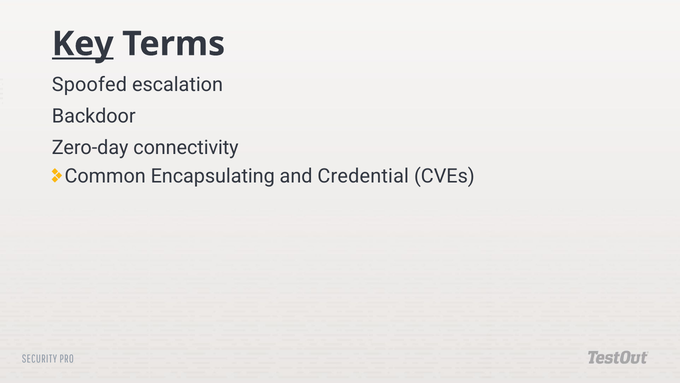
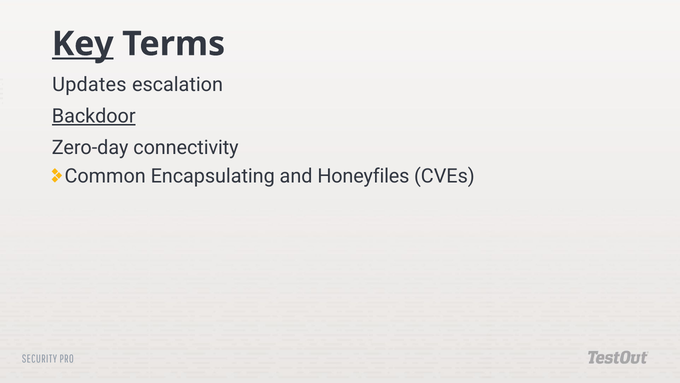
Spoofed: Spoofed -> Updates
Backdoor underline: none -> present
Credential: Credential -> Honeyfiles
